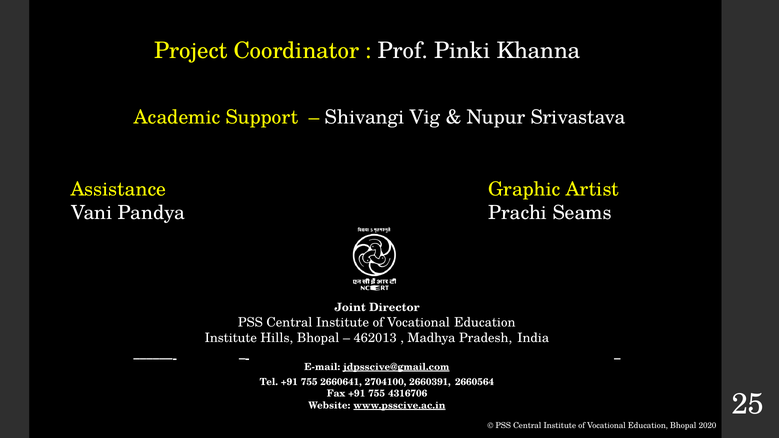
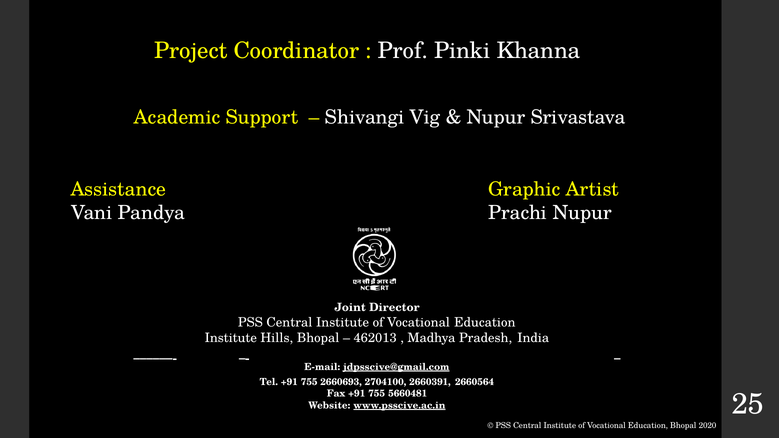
Prachi Seams: Seams -> Nupur
2660641: 2660641 -> 2660693
4316706: 4316706 -> 5660481
